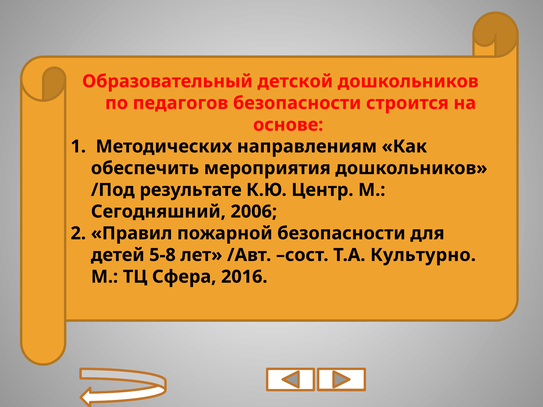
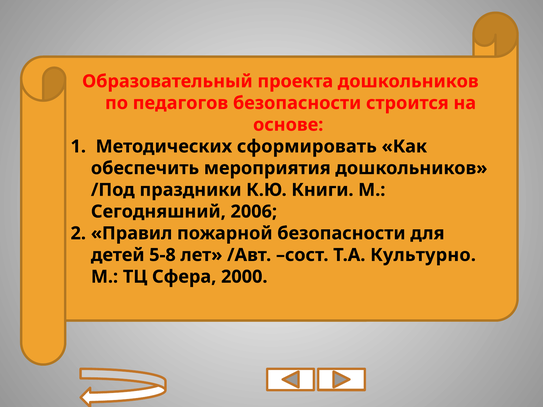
детской: детской -> проекта
направлениям: направлениям -> сформировать
результате: результате -> праздники
Центр: Центр -> Книги
2016: 2016 -> 2000
